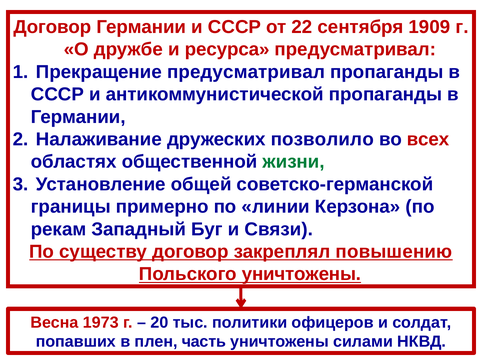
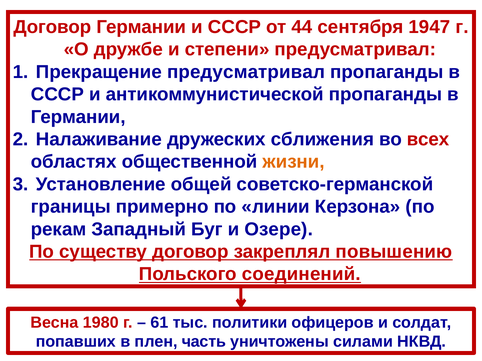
22: 22 -> 44
1909: 1909 -> 1947
ресурса: ресурса -> степени
позволило: позволило -> сближения
жизни colour: green -> orange
Связи: Связи -> Озере
Польского уничтожены: уничтожены -> соединений
1973: 1973 -> 1980
20: 20 -> 61
